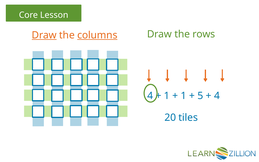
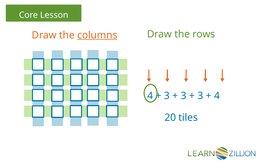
Draw at (44, 35) underline: present -> none
1 at (167, 96): 1 -> 3
1 at (184, 96): 1 -> 3
5 at (200, 96): 5 -> 3
